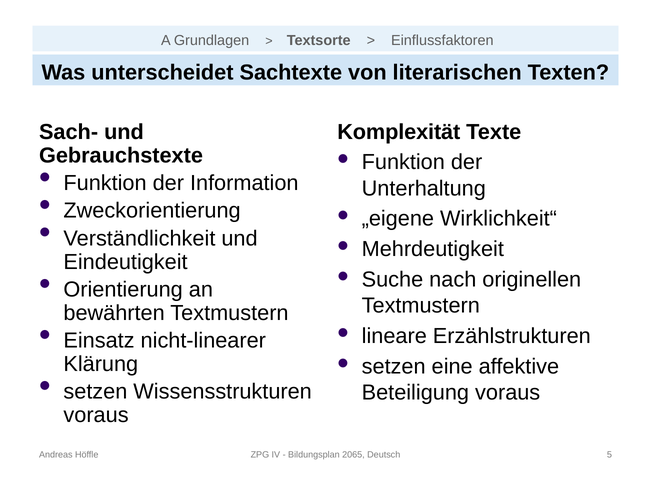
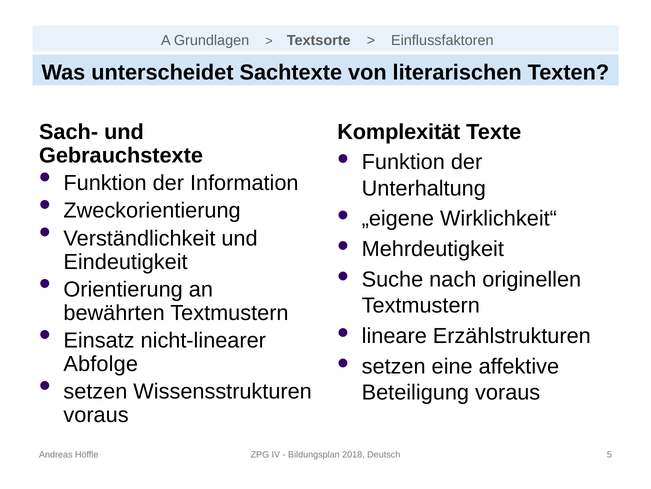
Klärung: Klärung -> Abfolge
2065: 2065 -> 2018
